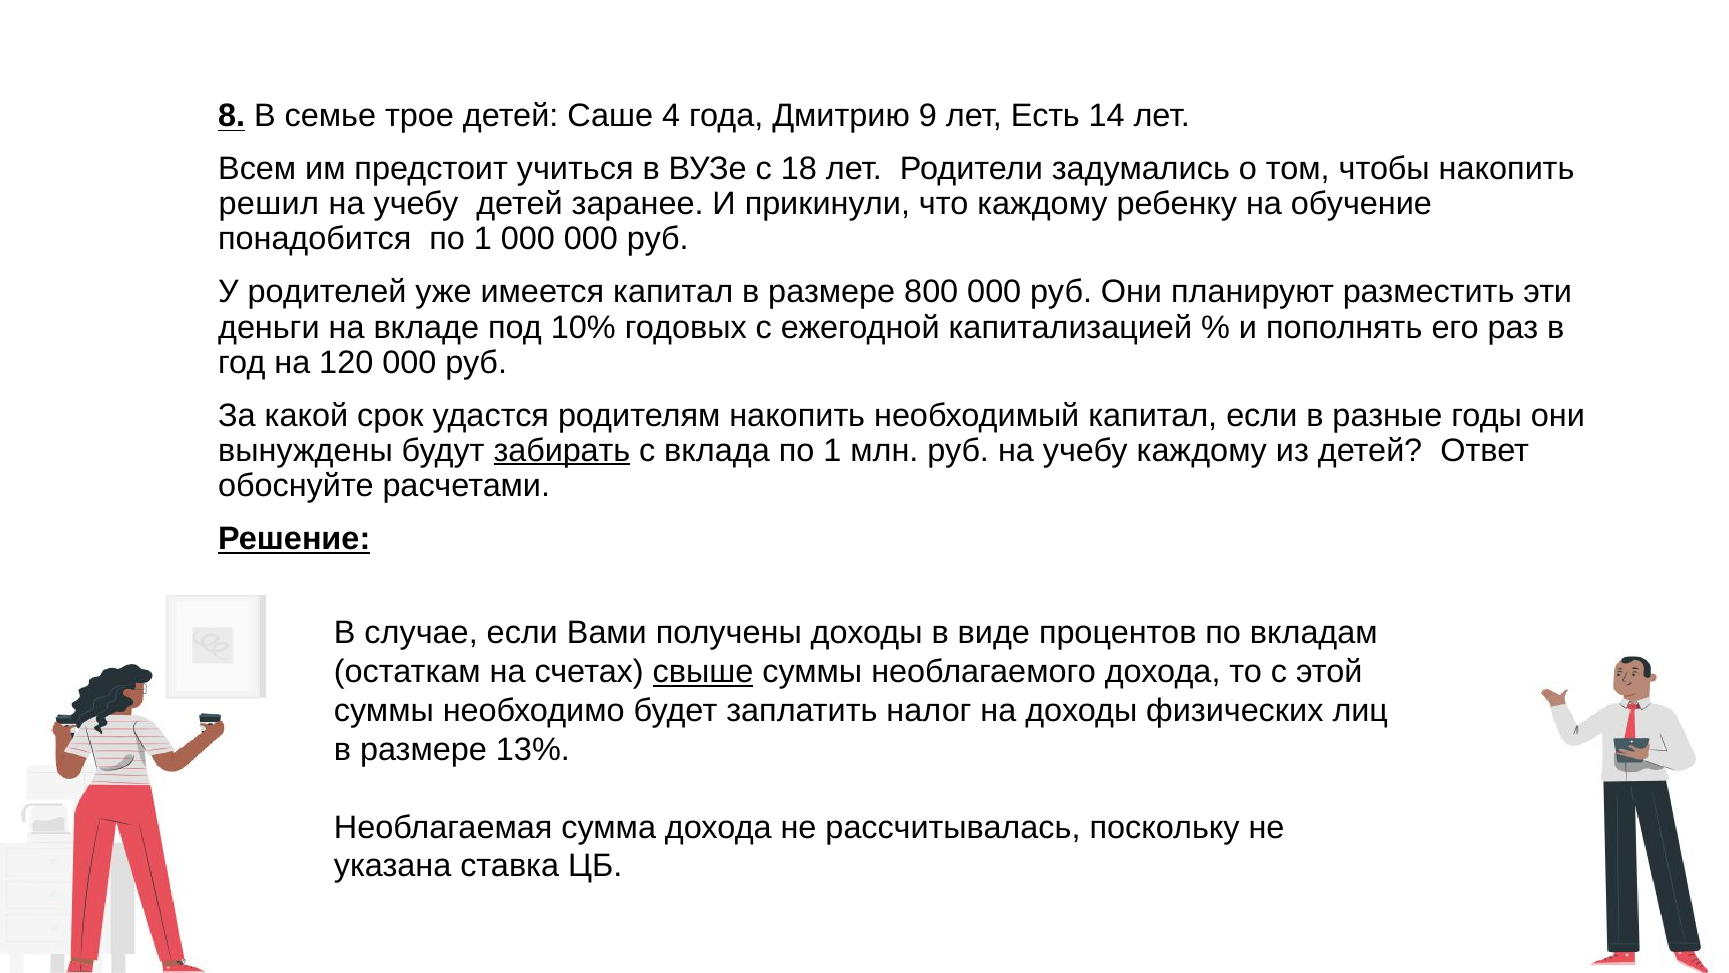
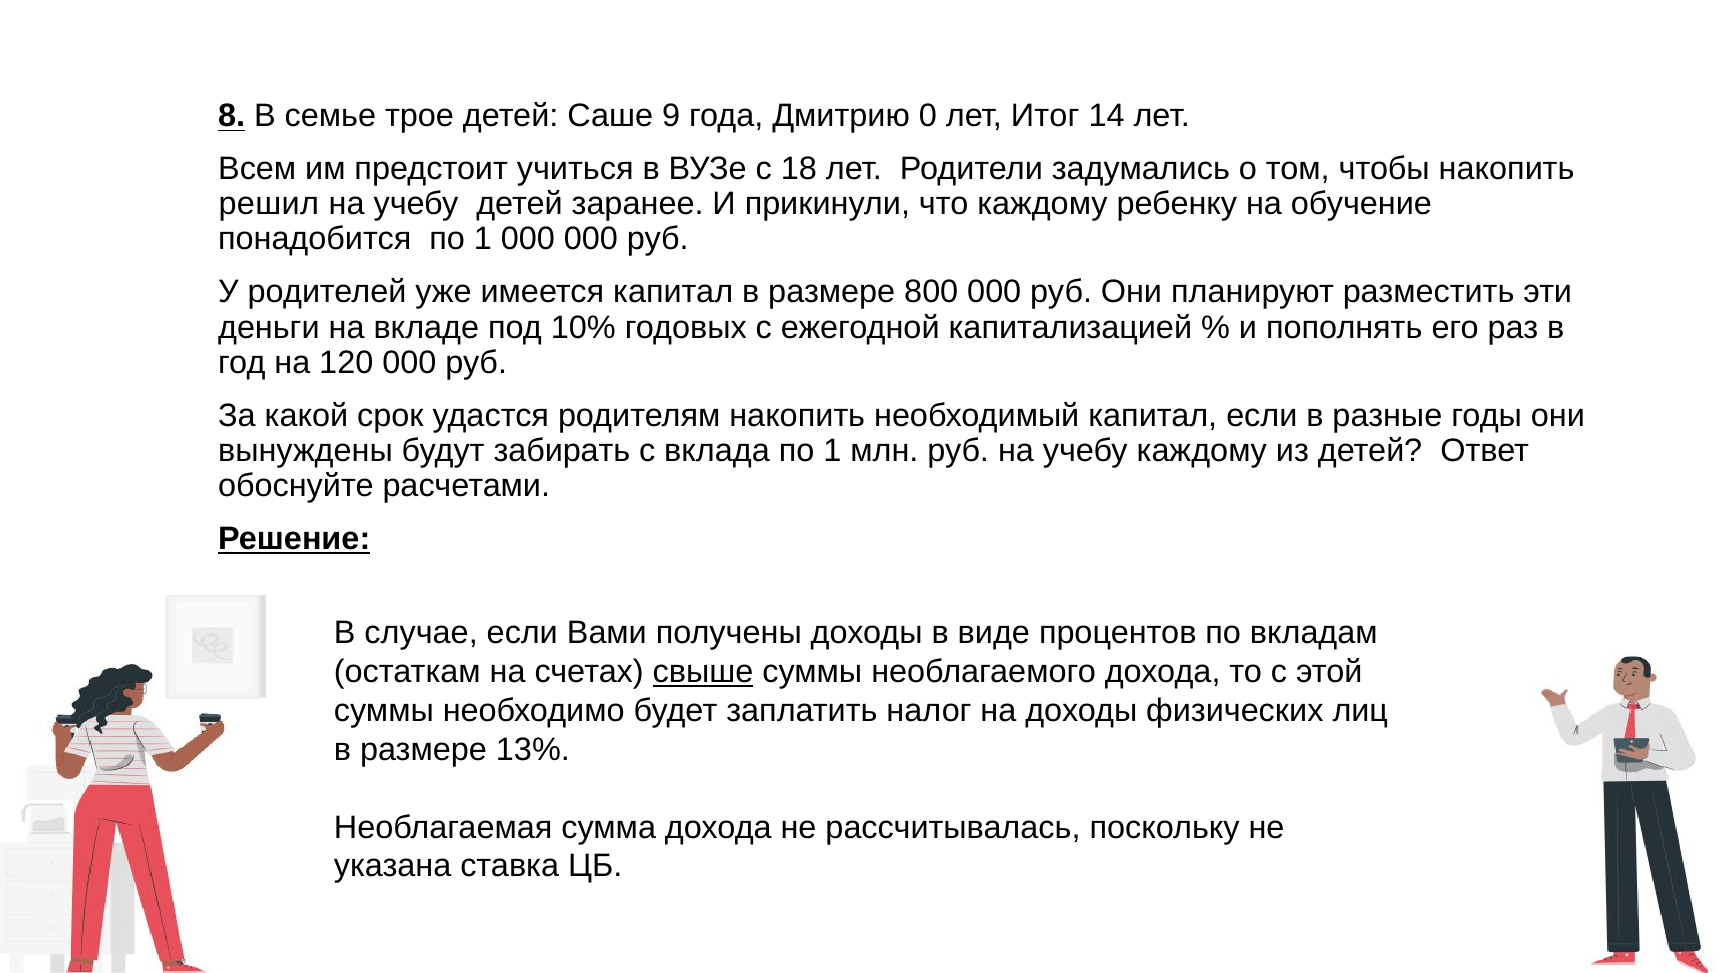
4: 4 -> 9
9: 9 -> 0
Есть: Есть -> Итог
забирать underline: present -> none
